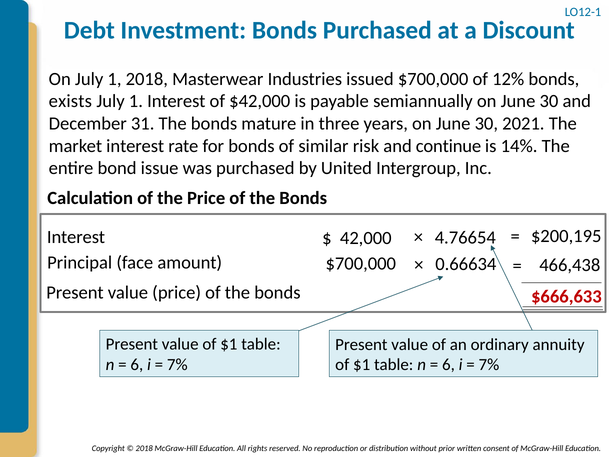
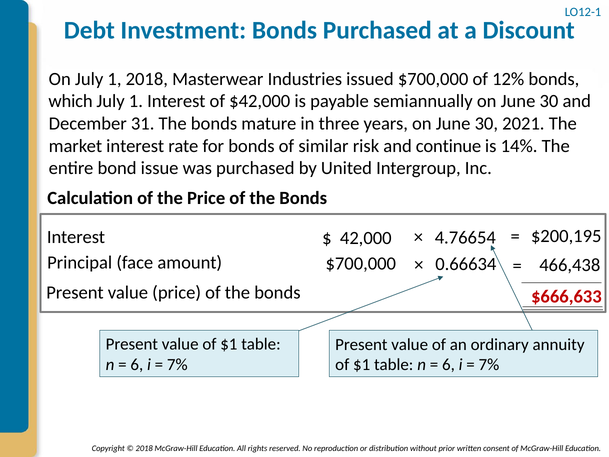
exists: exists -> which
